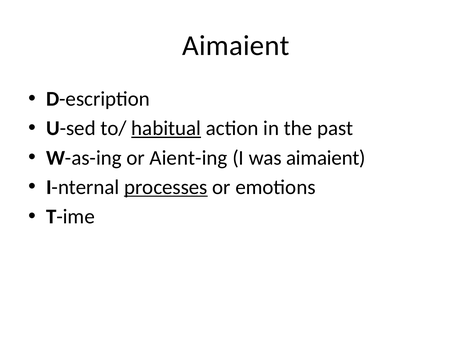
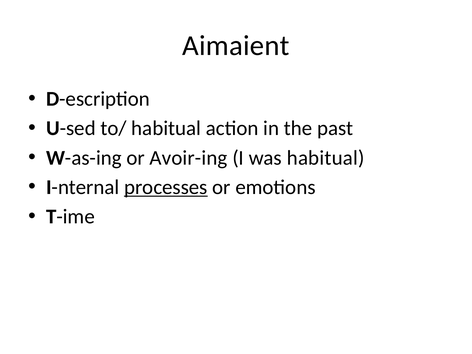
habitual at (166, 128) underline: present -> none
Aient-ing: Aient-ing -> Avoir-ing
was aimaient: aimaient -> habitual
